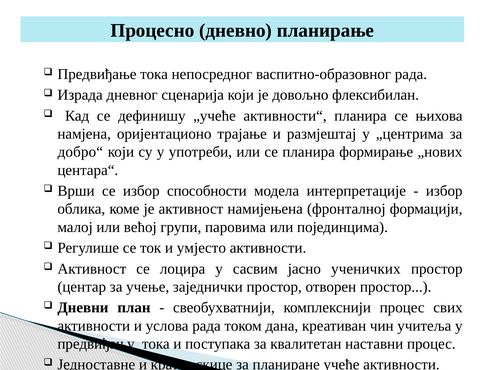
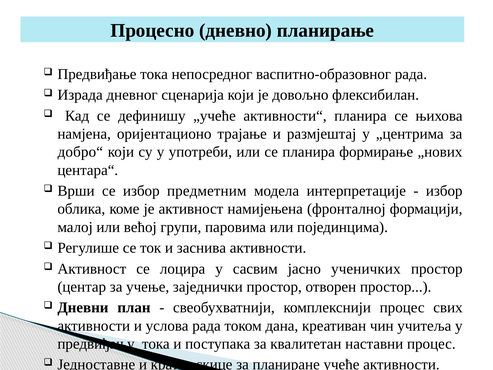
способности: способности -> предметним
умјесто: умјесто -> заснива
